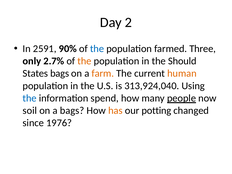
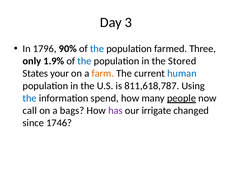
2: 2 -> 3
2591: 2591 -> 1796
2.7%: 2.7% -> 1.9%
the at (84, 61) colour: orange -> blue
Should: Should -> Stored
States bags: bags -> your
human colour: orange -> blue
313,924,040: 313,924,040 -> 811,618,787
soil: soil -> call
has colour: orange -> purple
potting: potting -> irrigate
1976: 1976 -> 1746
